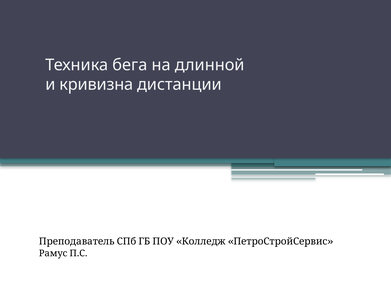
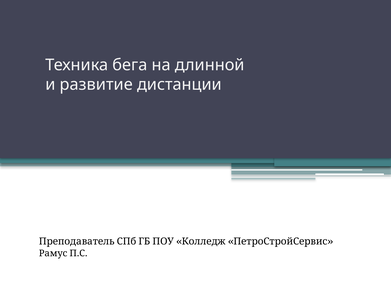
кривизна: кривизна -> развитие
